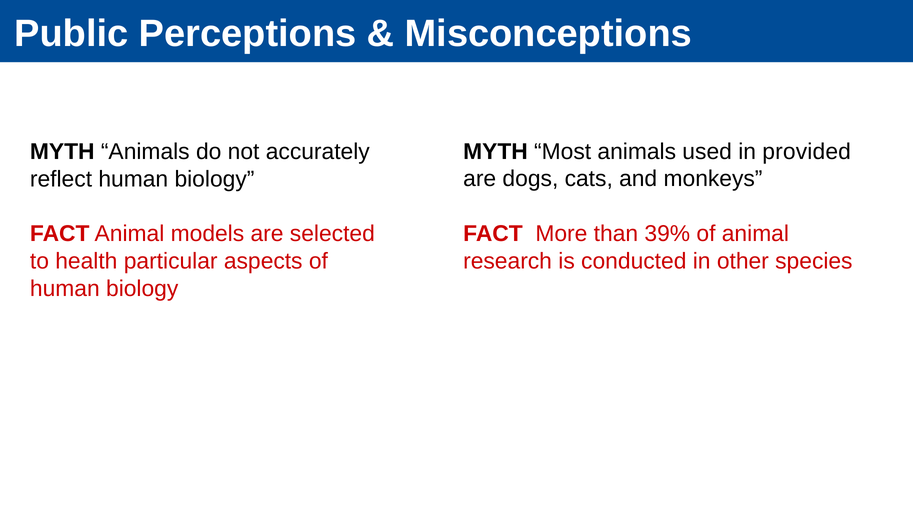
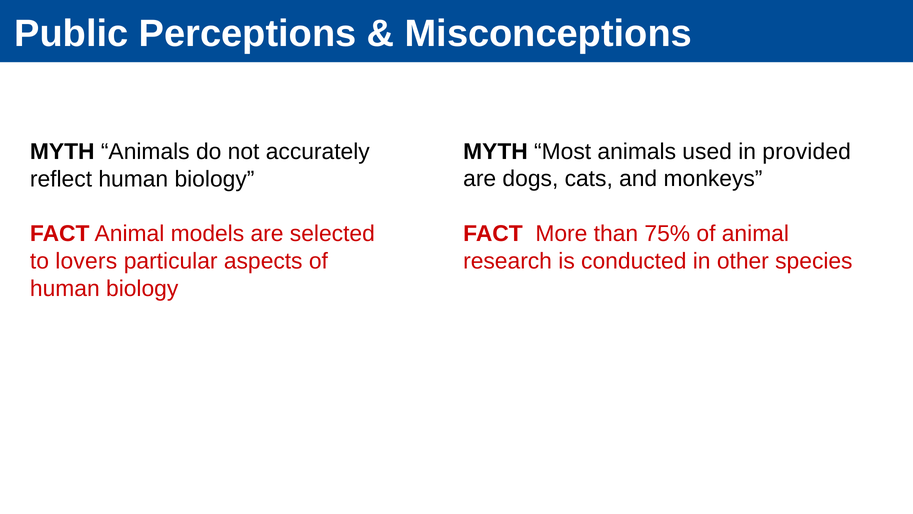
39%: 39% -> 75%
health: health -> lovers
